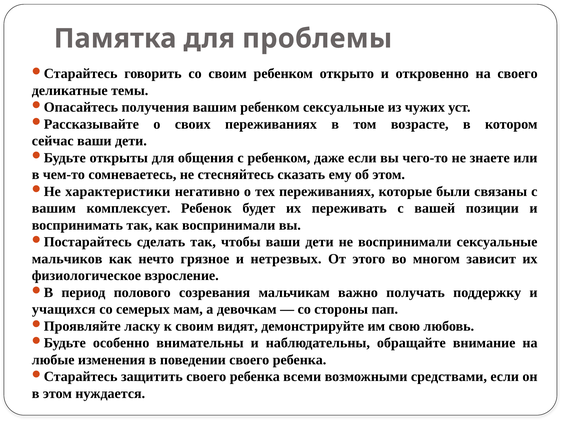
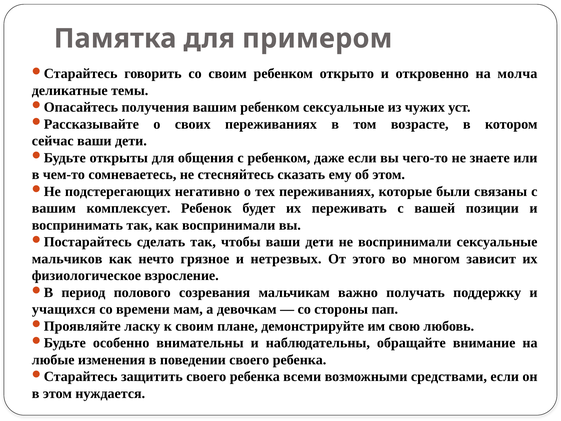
проблемы: проблемы -> примером
на своего: своего -> молча
характеристики: характеристики -> подстерегающих
семерых: семерых -> времени
видят: видят -> плане
